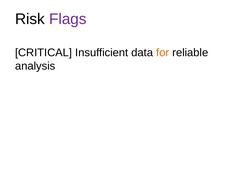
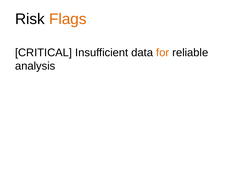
Flags colour: purple -> orange
